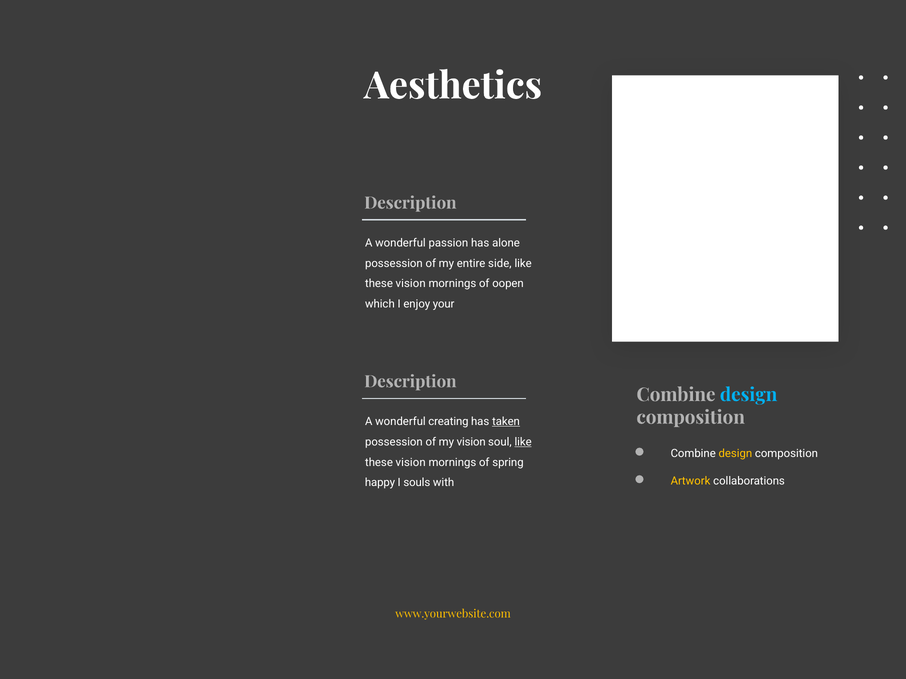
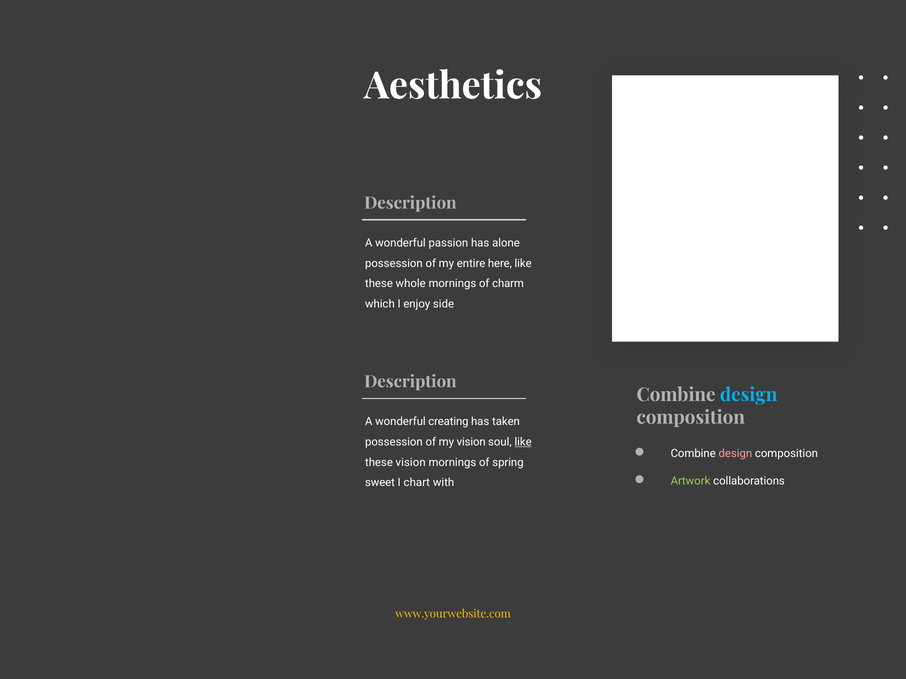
side: side -> here
vision at (411, 284): vision -> whole
oopen: oopen -> charm
your: your -> side
taken underline: present -> none
design at (735, 454) colour: yellow -> pink
Artwork colour: yellow -> light green
happy: happy -> sweet
souls: souls -> chart
